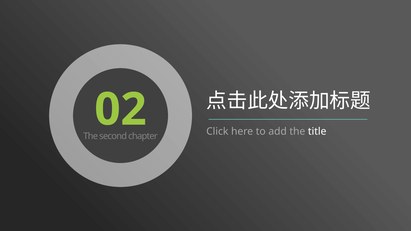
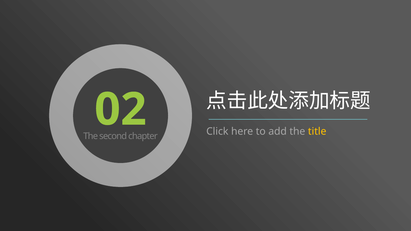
title colour: white -> yellow
